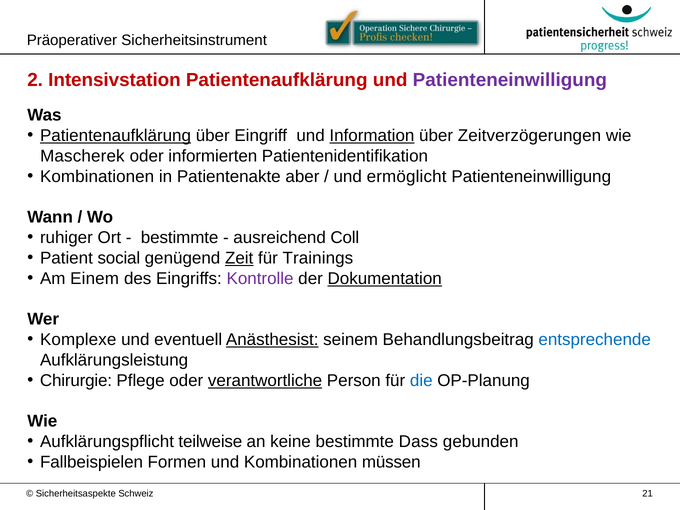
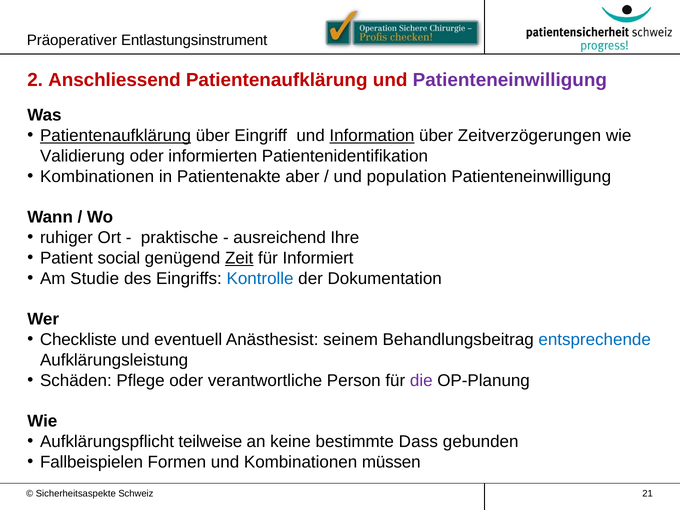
Sicherheitsinstrument: Sicherheitsinstrument -> Entlastungsinstrument
Intensivstation: Intensivstation -> Anschliessend
Mascherek: Mascherek -> Validierung
ermöglicht: ermöglicht -> population
bestimmte at (180, 238): bestimmte -> praktische
Coll: Coll -> Ihre
Trainings: Trainings -> Informiert
Einem: Einem -> Studie
Kontrolle colour: purple -> blue
Dokumentation underline: present -> none
Komplexe: Komplexe -> Checkliste
Anästhesist underline: present -> none
Chirurgie: Chirurgie -> Schäden
verantwortliche underline: present -> none
die colour: blue -> purple
